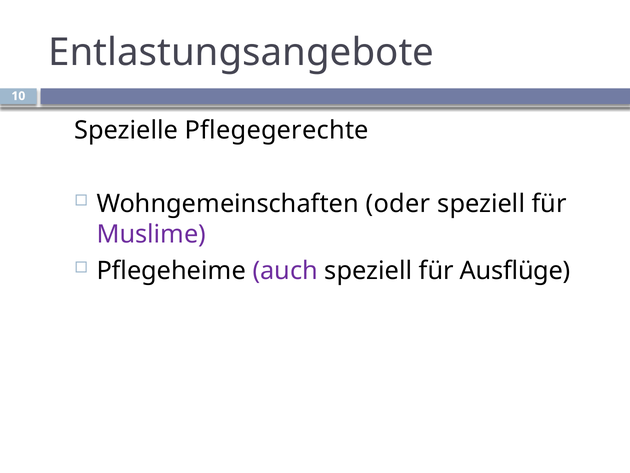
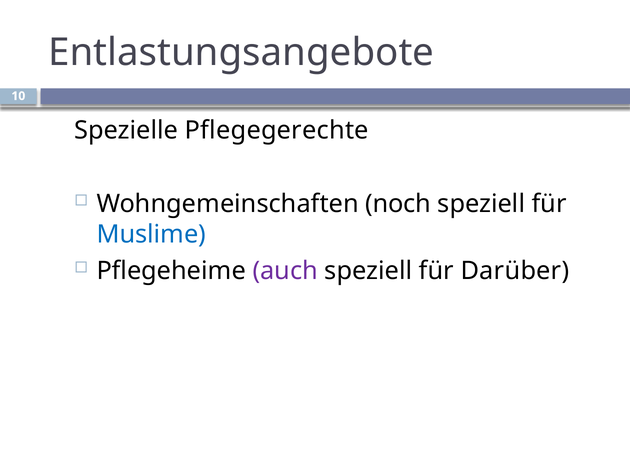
oder: oder -> noch
Muslime colour: purple -> blue
Ausflüge: Ausflüge -> Darüber
